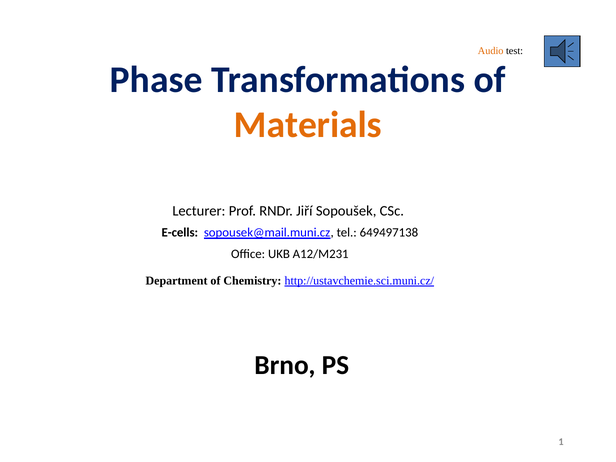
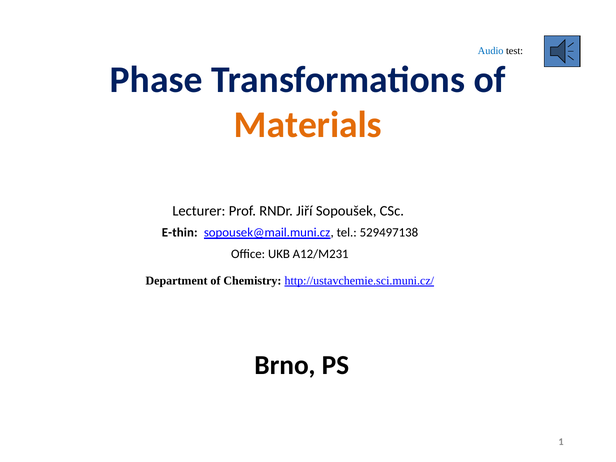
Audio colour: orange -> blue
E-cells: E-cells -> E-thin
649497138: 649497138 -> 529497138
